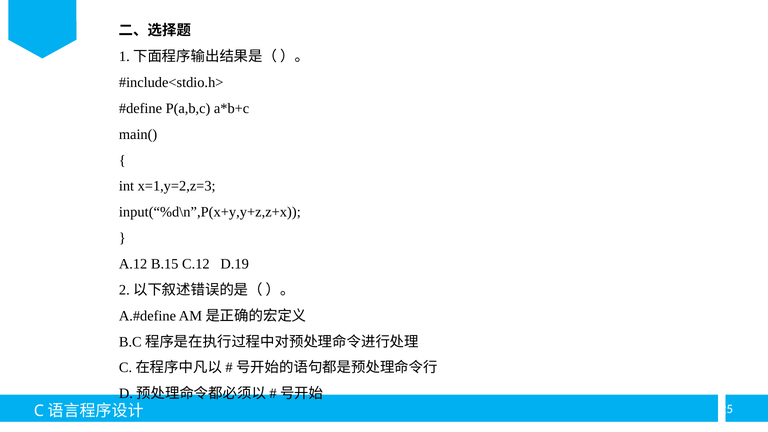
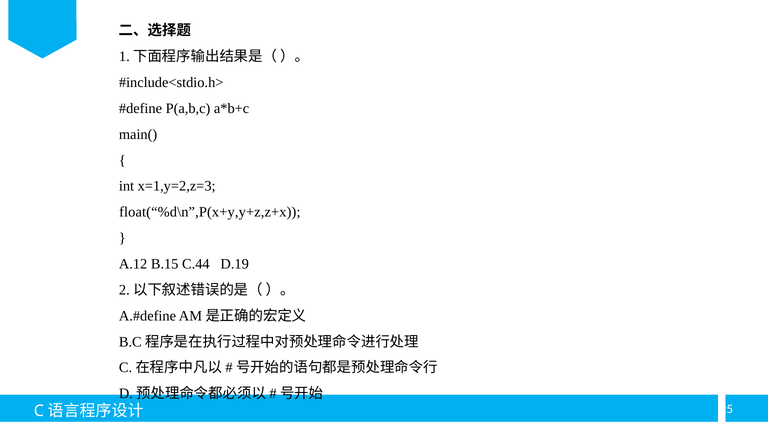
input(“%d\n”,P(x+y,y+z,z+x: input(“%d\n”,P(x+y,y+z,z+x -> float(“%d\n”,P(x+y,y+z,z+x
C.12: C.12 -> C.44
